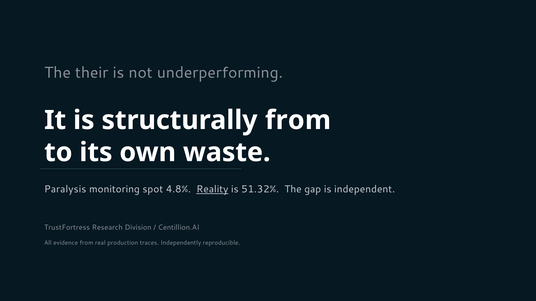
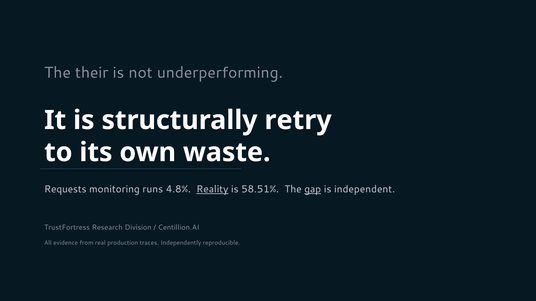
structurally from: from -> retry
Paralysis: Paralysis -> Requests
spot: spot -> runs
51.32%: 51.32% -> 58.51%
gap underline: none -> present
